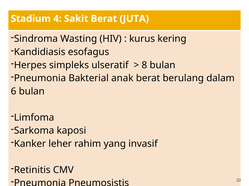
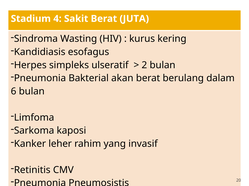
8: 8 -> 2
anak: anak -> akan
